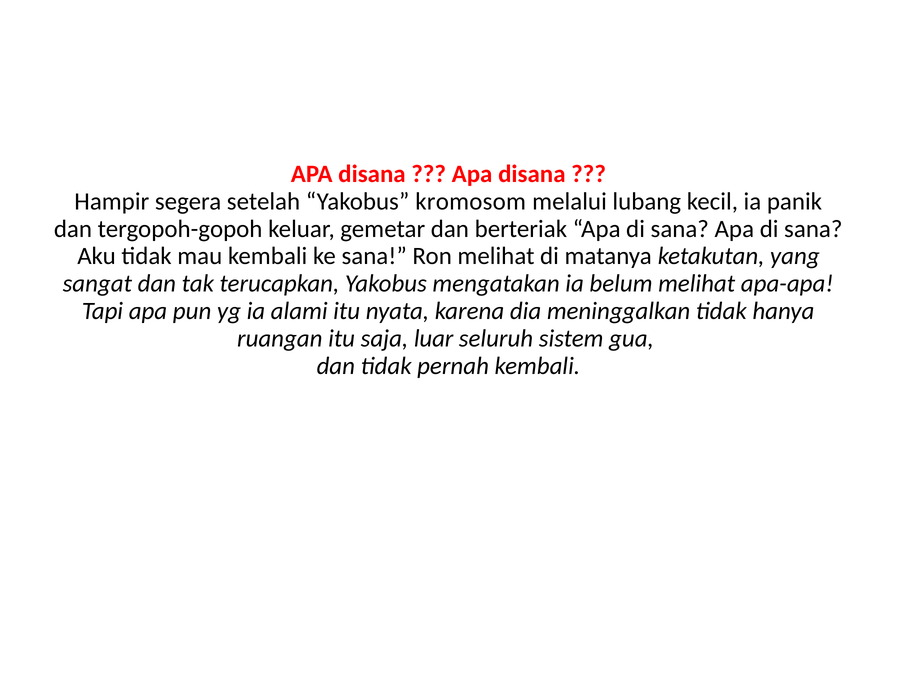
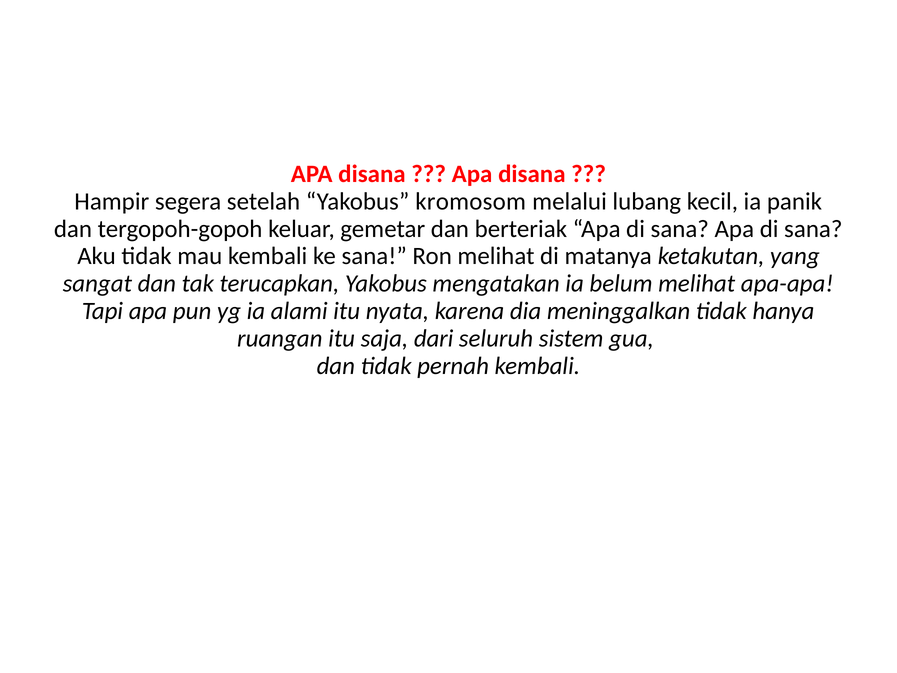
luar: luar -> dari
